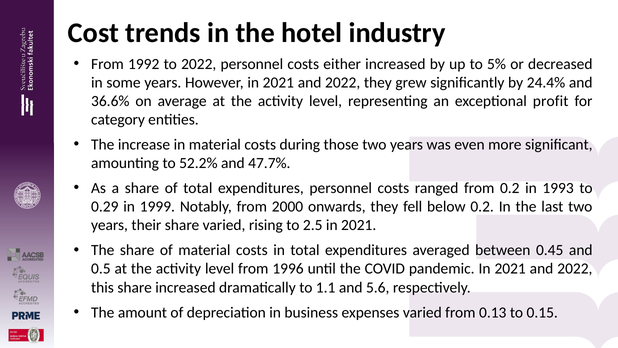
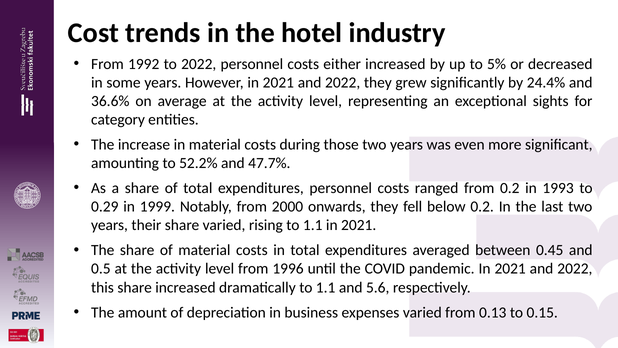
profit: profit -> sights
rising to 2.5: 2.5 -> 1.1
